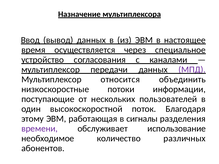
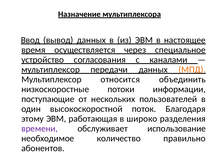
МПД colour: purple -> orange
сигналы: сигналы -> широко
различных: различных -> правильно
